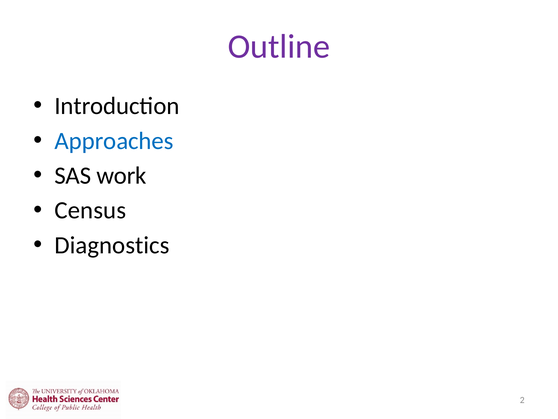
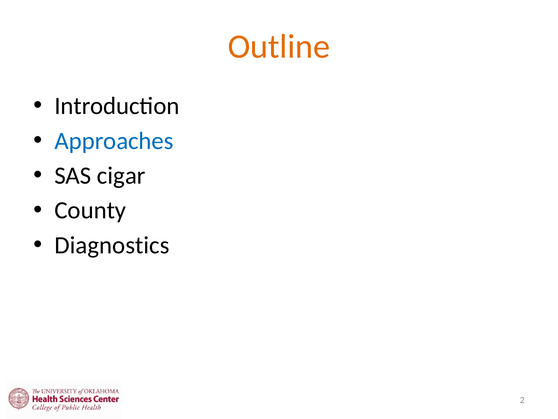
Outline colour: purple -> orange
work: work -> cigar
Census: Census -> County
